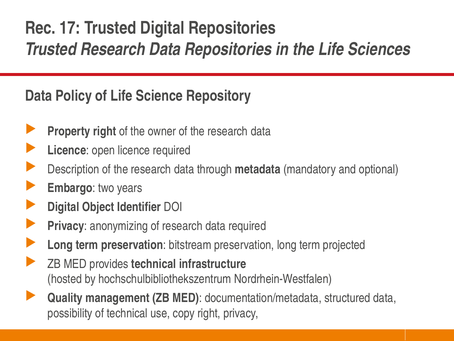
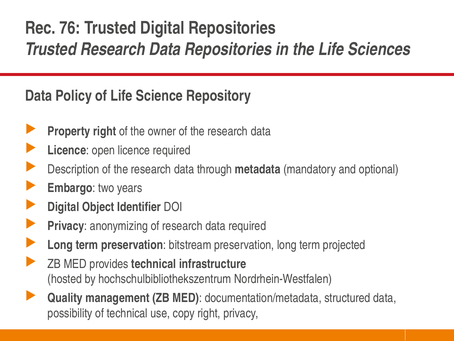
17: 17 -> 76
